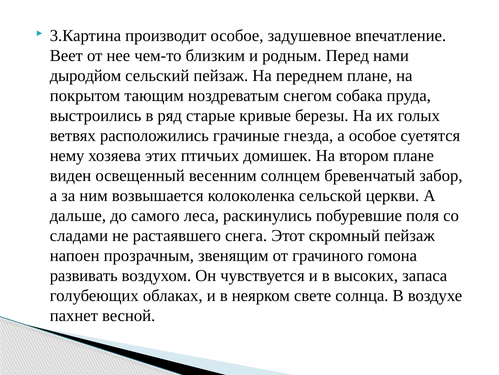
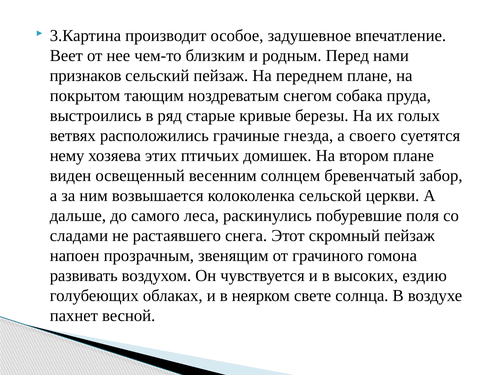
дыродйом: дыродйом -> признаков
а особое: особое -> своего
запаса: запаса -> ездию
